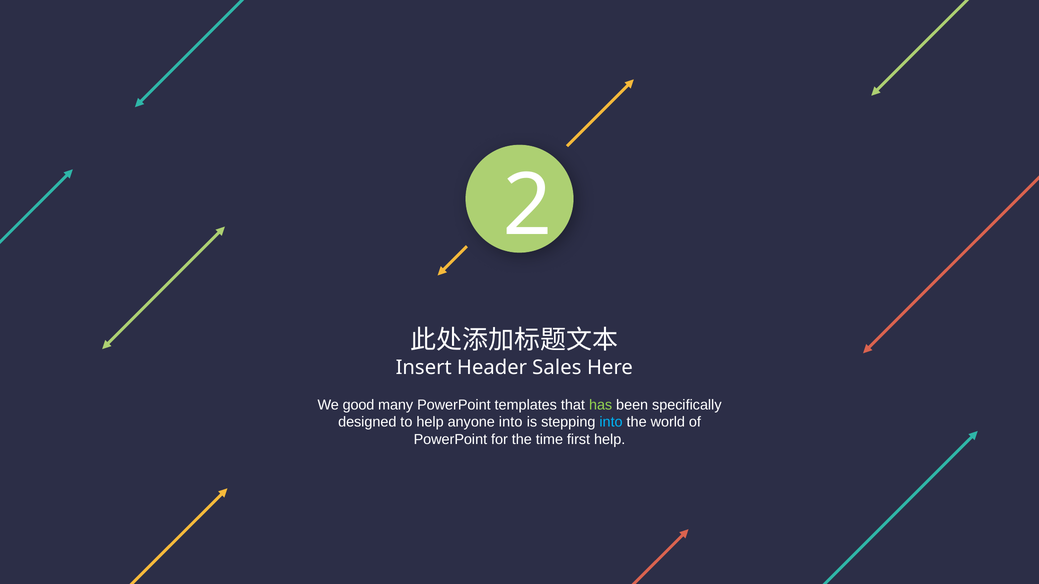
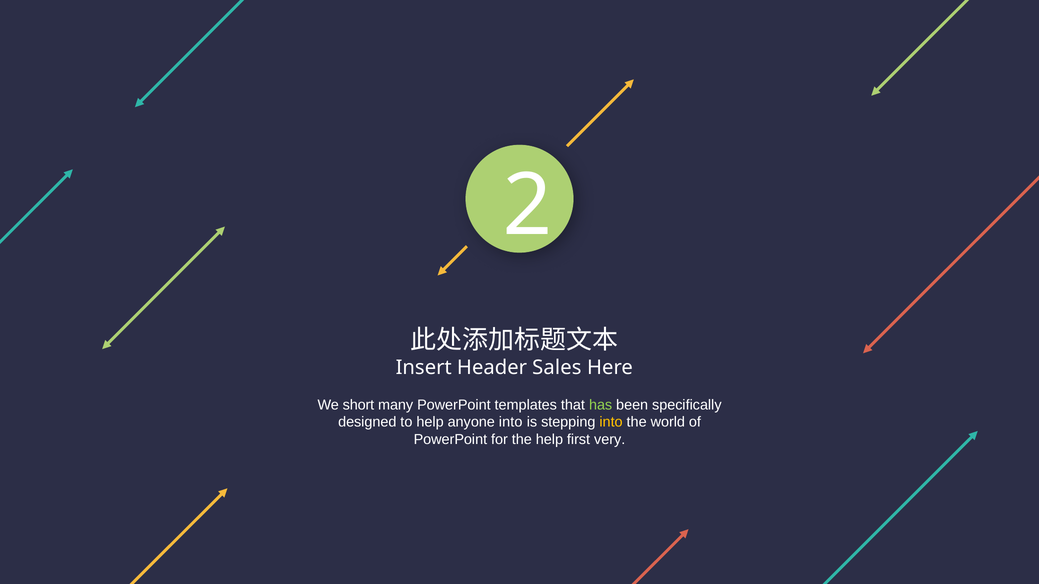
good: good -> short
into at (611, 422) colour: light blue -> yellow
the time: time -> help
first help: help -> very
